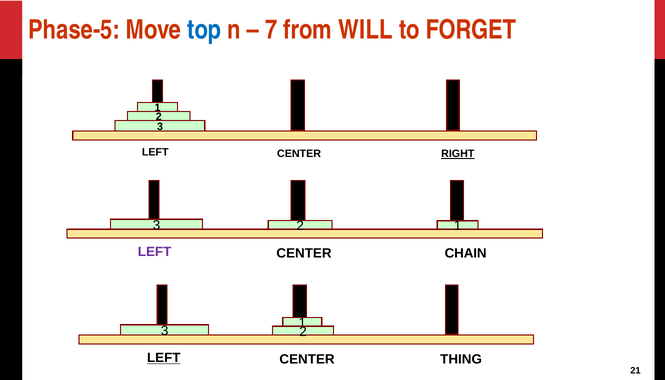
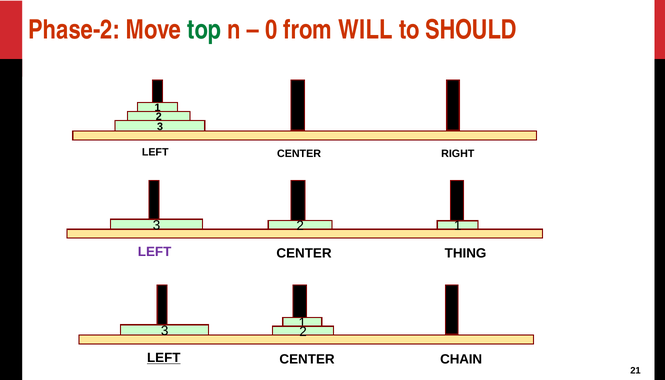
Phase-5: Phase-5 -> Phase-2
top colour: blue -> green
7: 7 -> 0
FORGET: FORGET -> SHOULD
RIGHT underline: present -> none
CHAIN: CHAIN -> THING
THING: THING -> CHAIN
